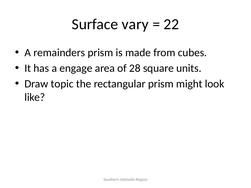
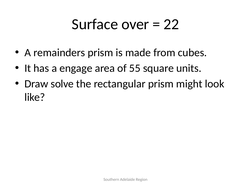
vary: vary -> over
28: 28 -> 55
topic: topic -> solve
